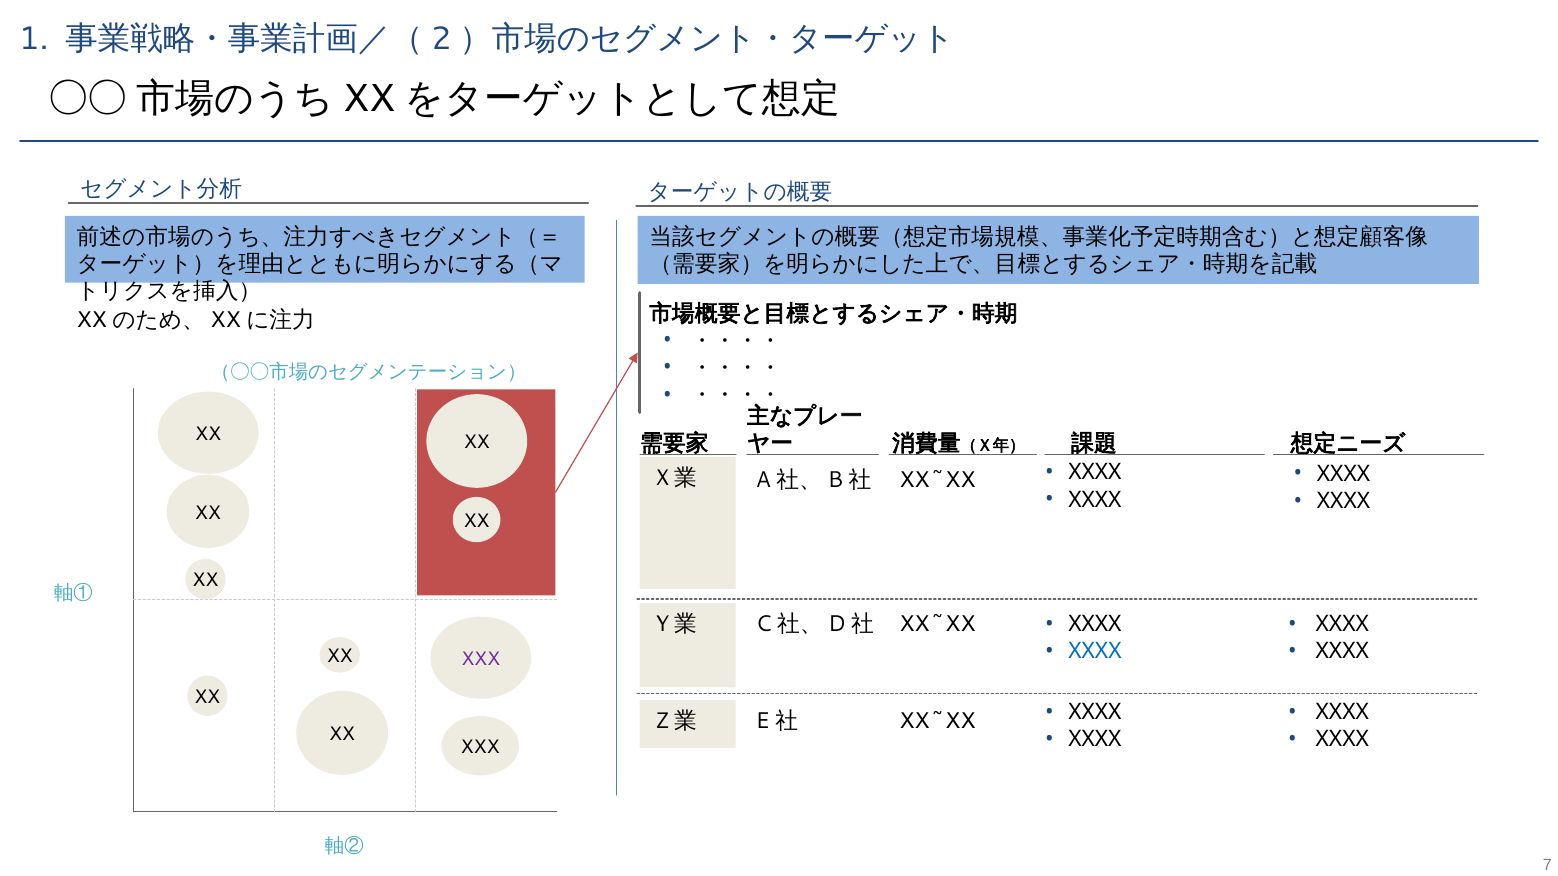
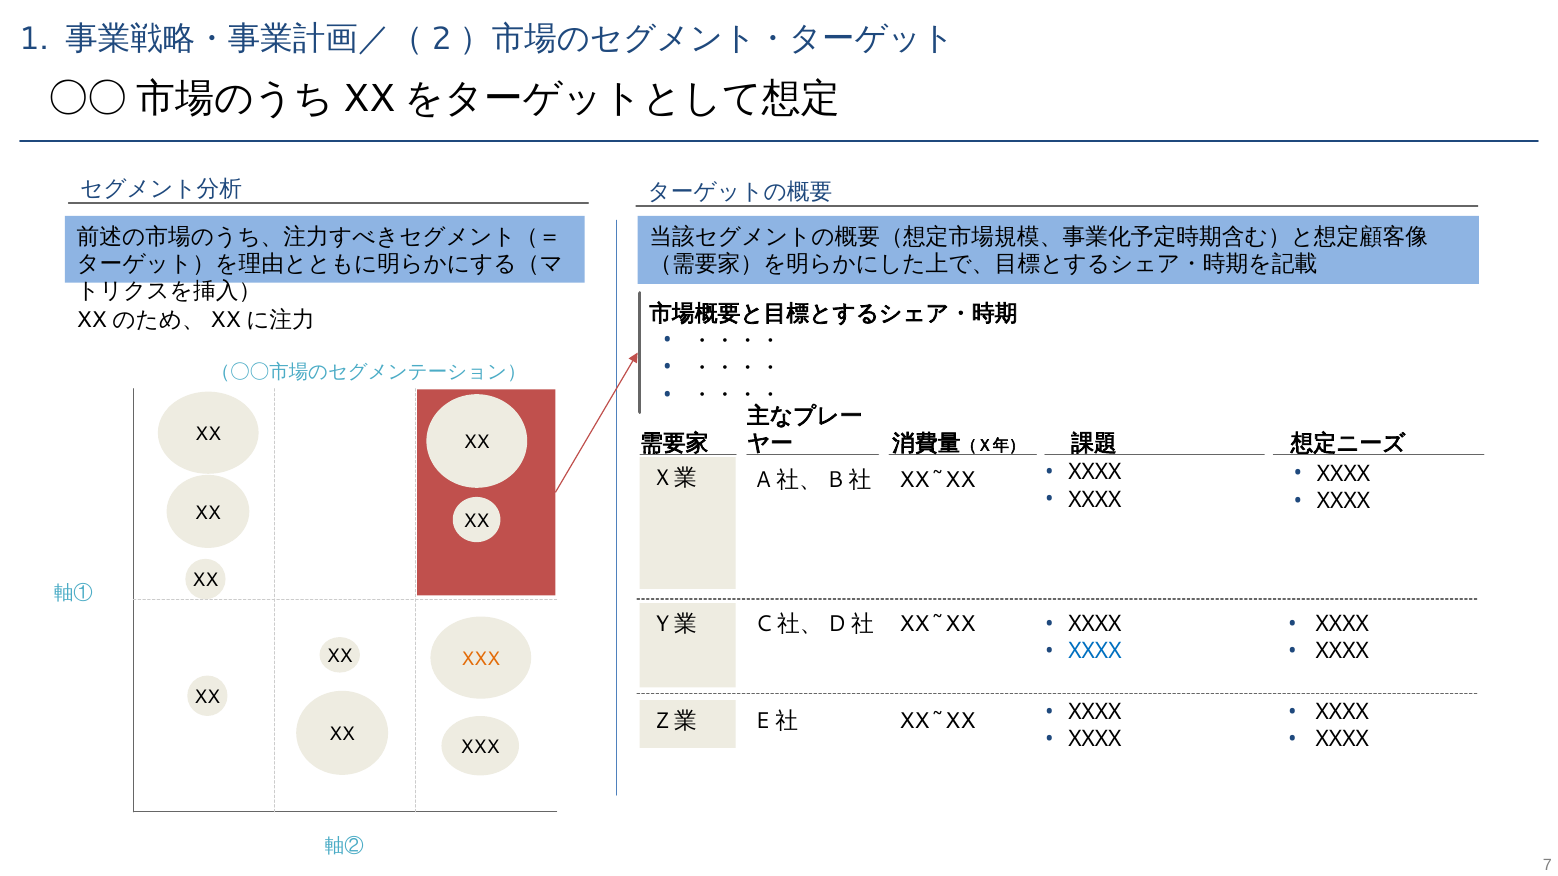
XXX at (481, 659) colour: purple -> orange
